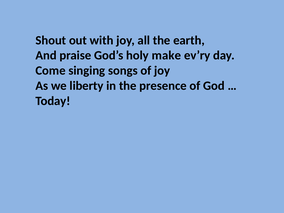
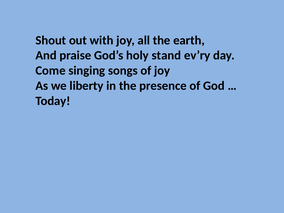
make: make -> stand
